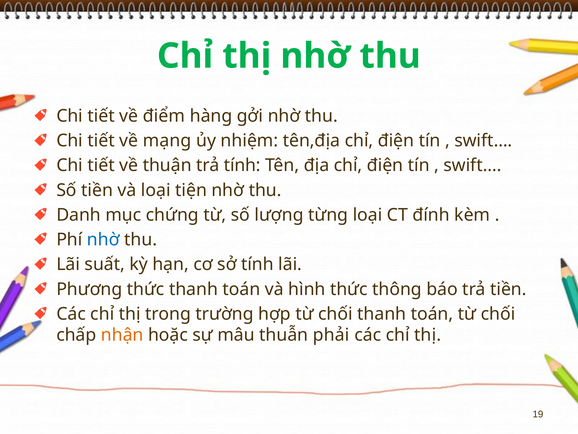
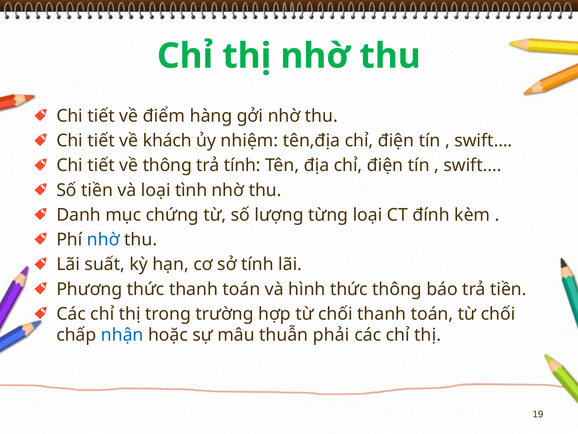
mạng: mạng -> khách
về thuận: thuận -> thông
tiện: tiện -> tình
nhận colour: orange -> blue
